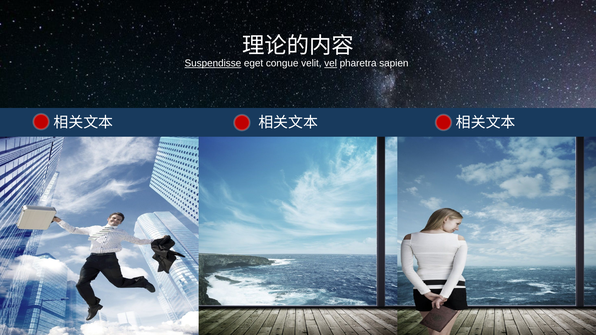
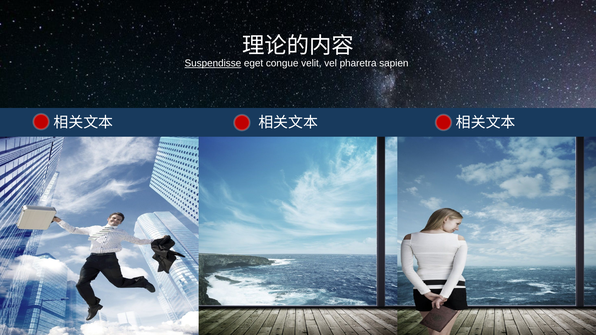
vel underline: present -> none
